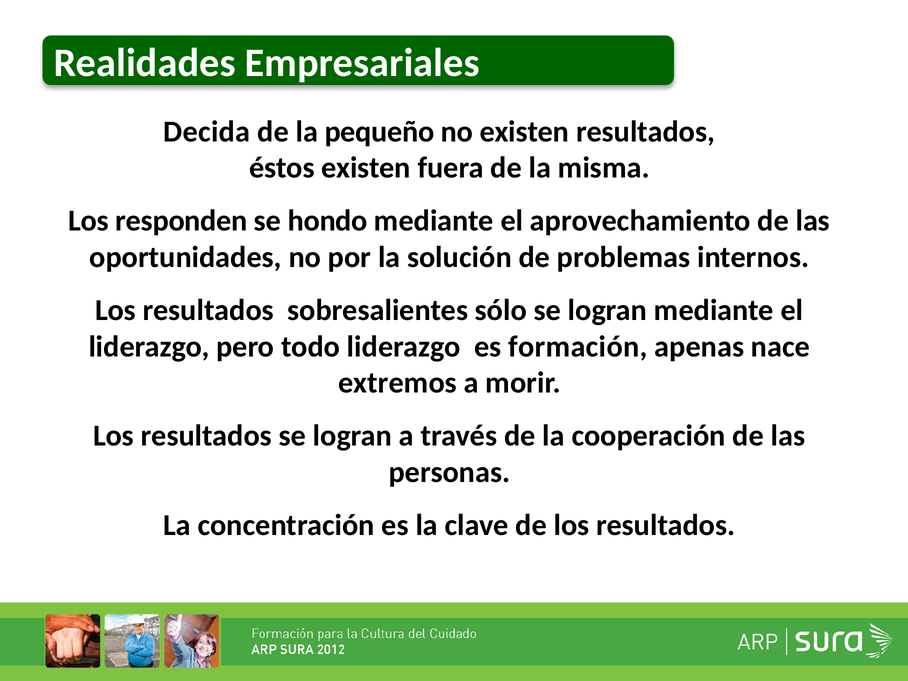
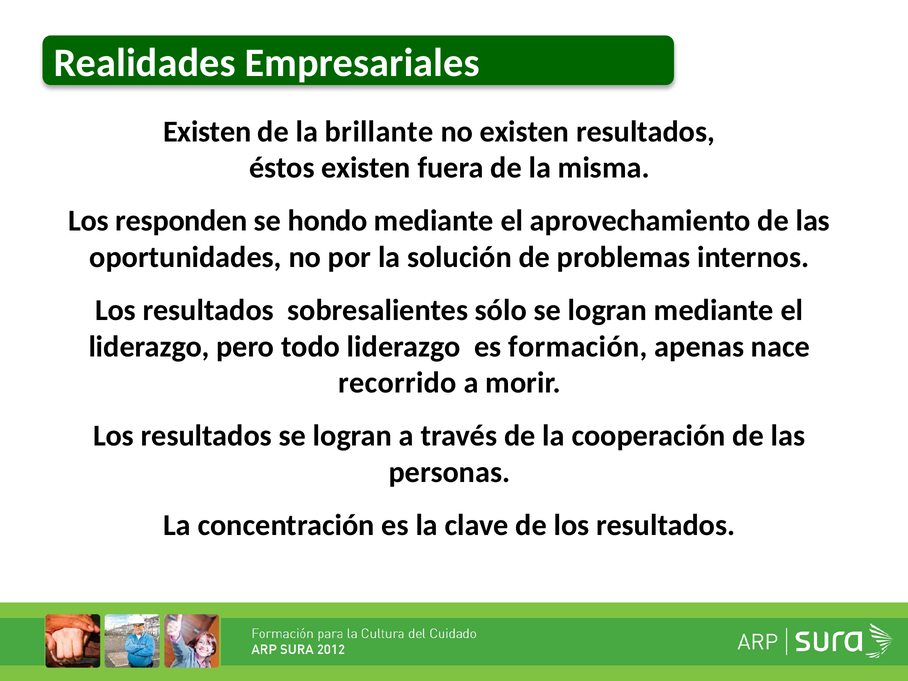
Decida at (207, 132): Decida -> Existen
pequeño: pequeño -> brillante
extremos: extremos -> recorrido
